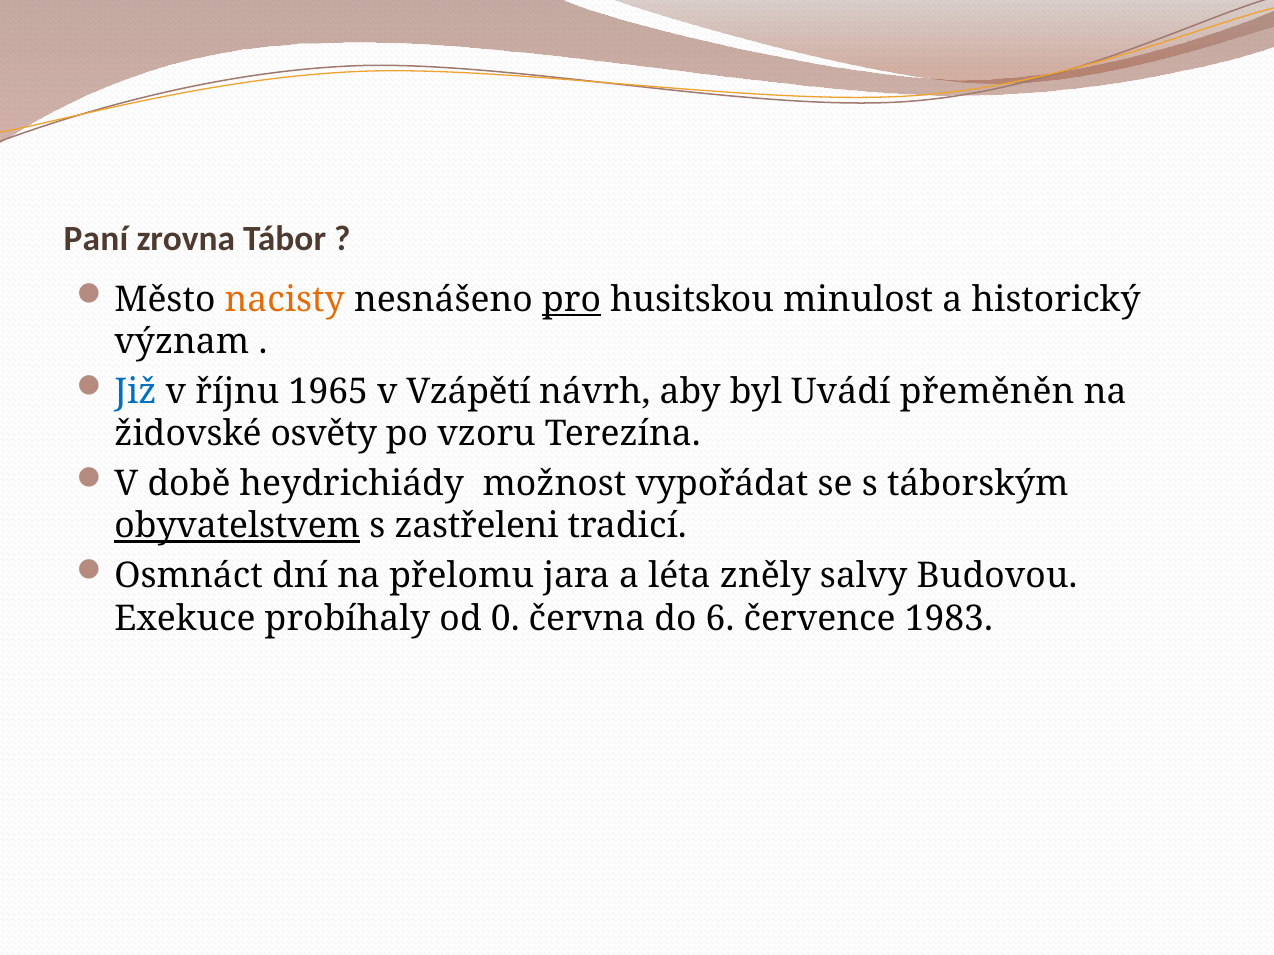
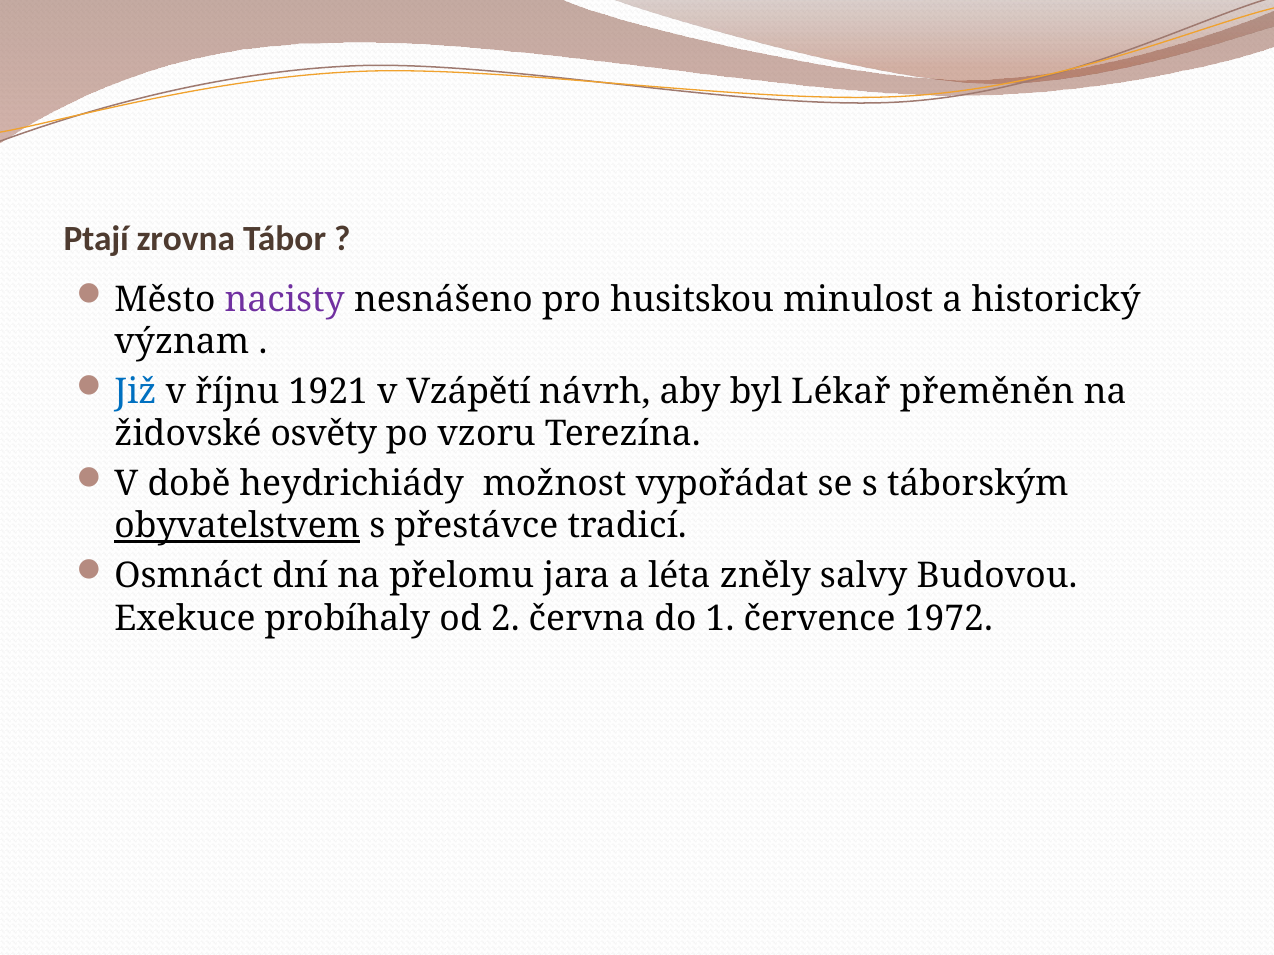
Paní: Paní -> Ptají
nacisty colour: orange -> purple
pro underline: present -> none
1965: 1965 -> 1921
Uvádí: Uvádí -> Lékař
zastřeleni: zastřeleni -> přestávce
0: 0 -> 2
6: 6 -> 1
1983: 1983 -> 1972
